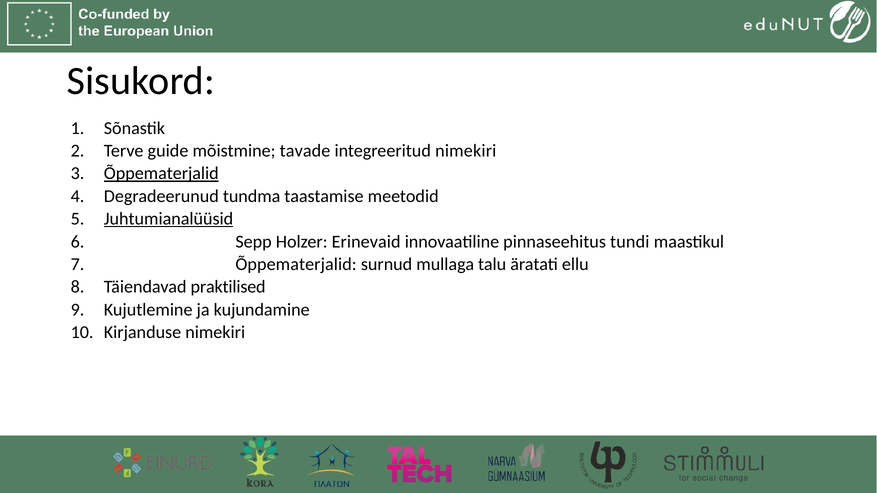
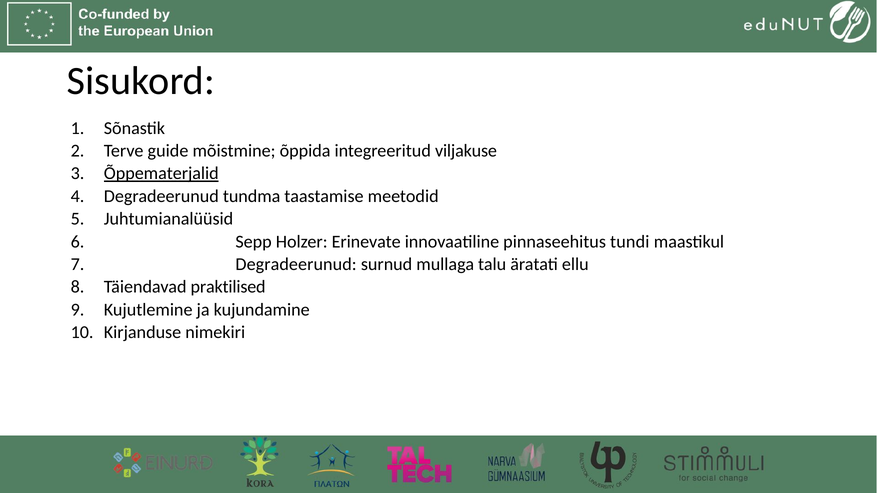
tavade: tavade -> õppida
integreeritud nimekiri: nimekiri -> viljakuse
Juhtumianalüüsid underline: present -> none
Erinevaid: Erinevaid -> Erinevate
Õppematerjalid at (296, 264): Õppematerjalid -> Degradeerunud
